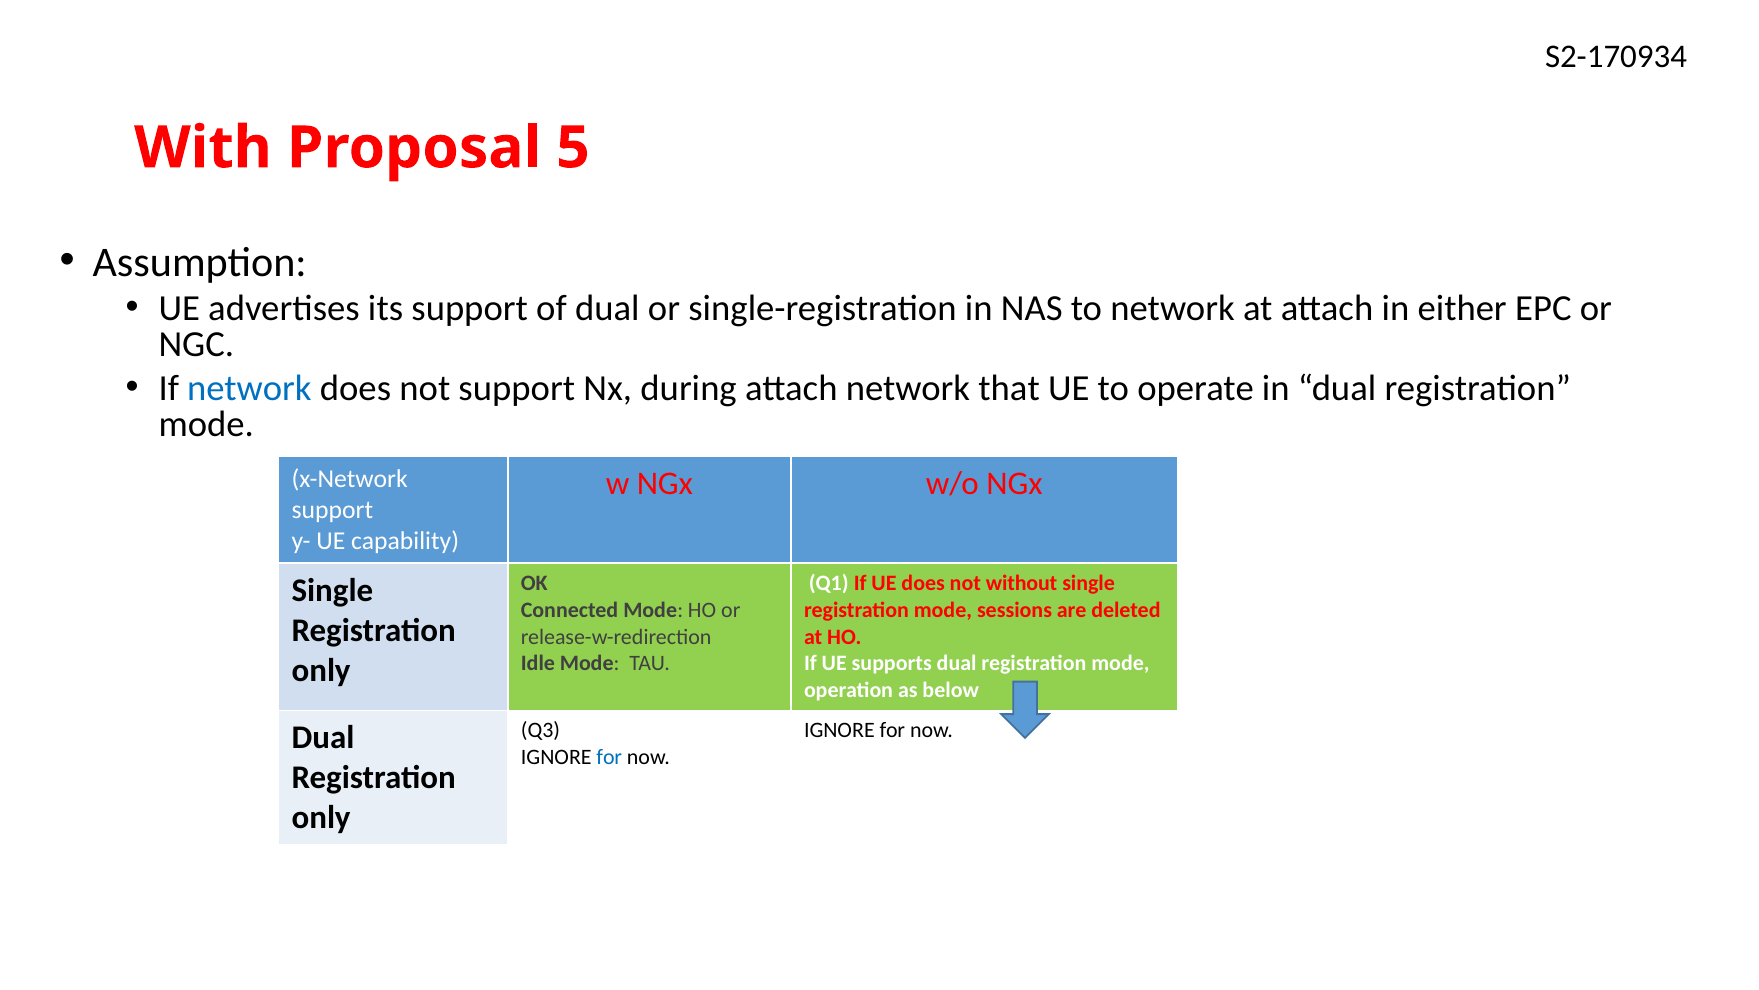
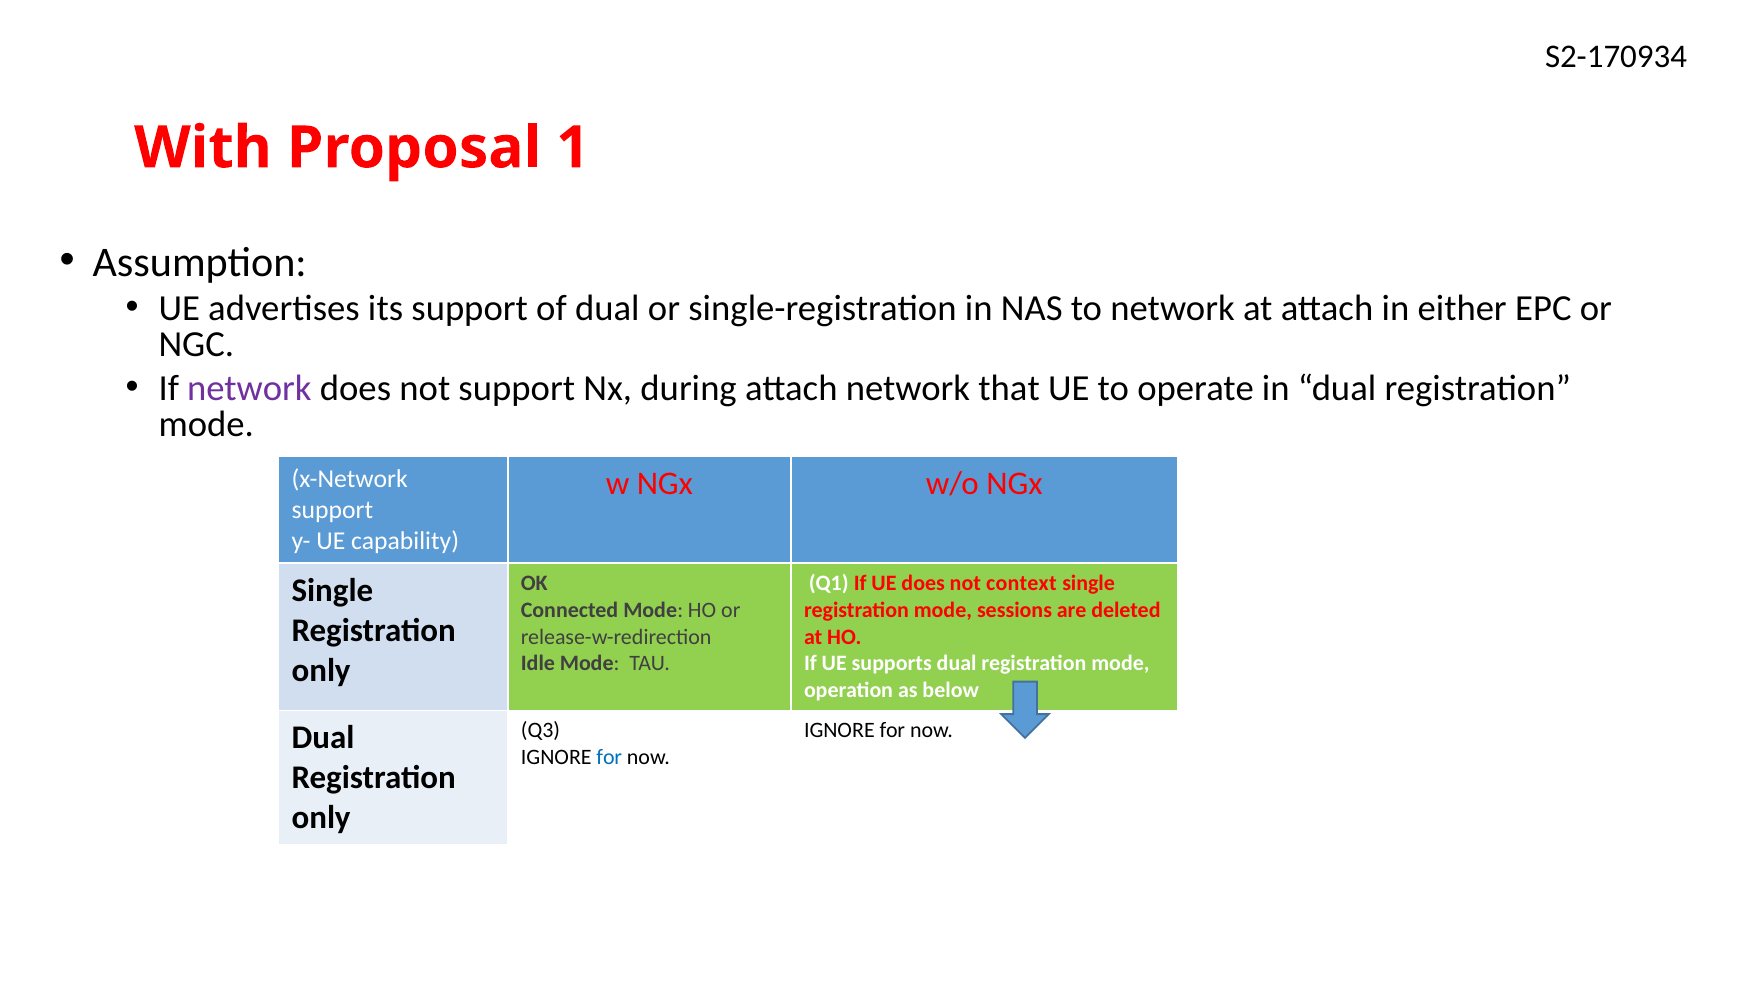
5: 5 -> 1
network at (249, 388) colour: blue -> purple
without: without -> context
